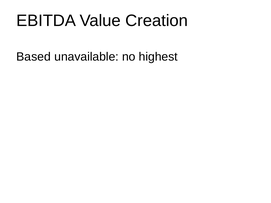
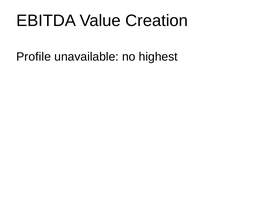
Based: Based -> Profile
